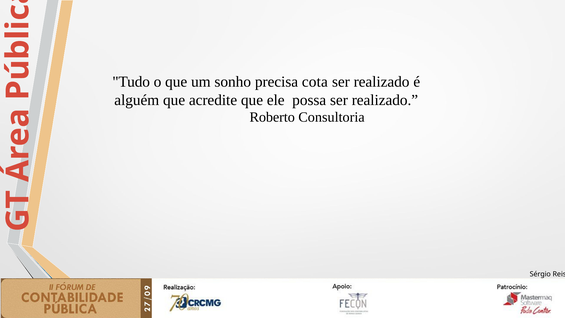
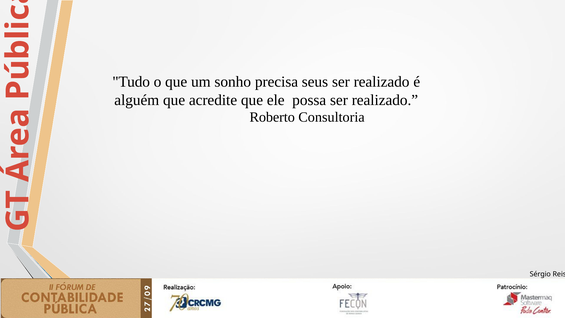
cota: cota -> seus
